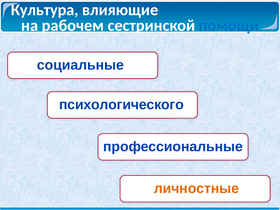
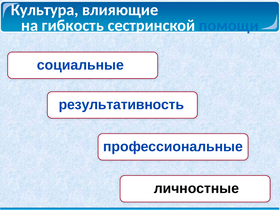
рабочем: рабочем -> гибкость
психологического: психологического -> результативность
личностные colour: orange -> black
